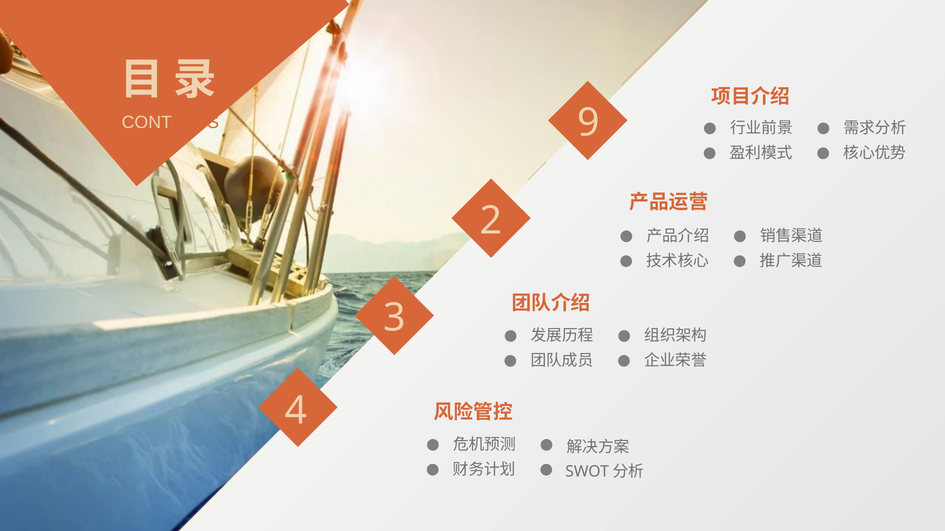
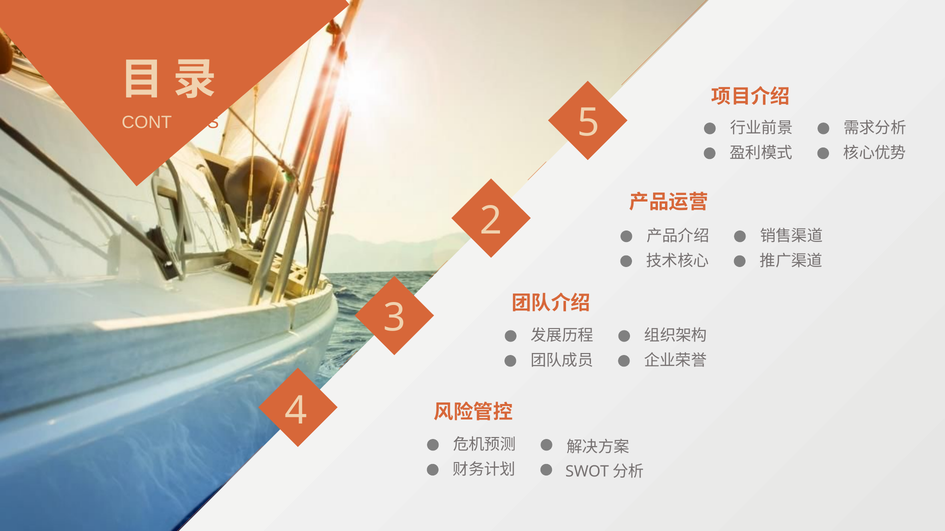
9: 9 -> 5
